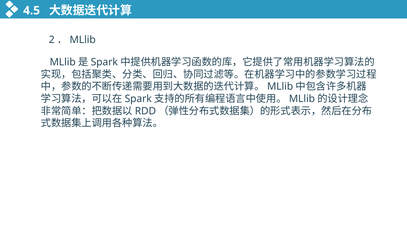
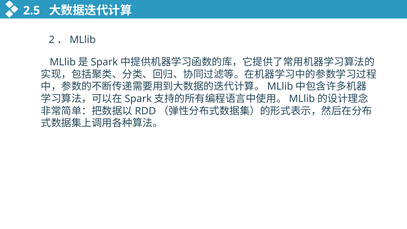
4.5: 4.5 -> 2.5
